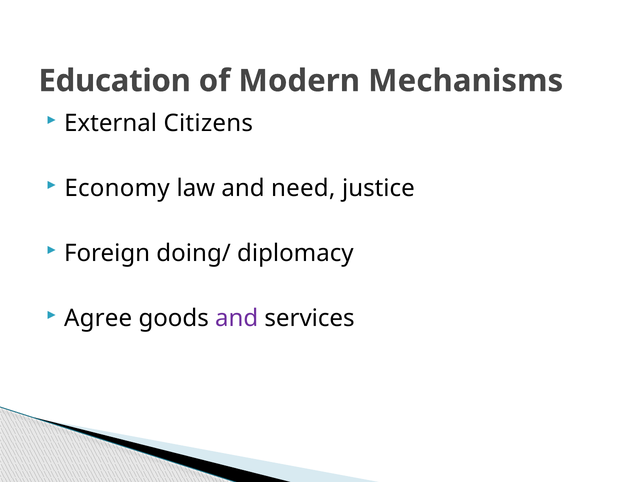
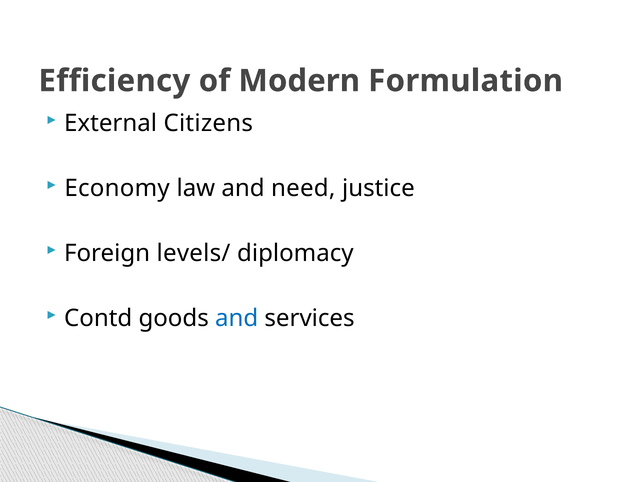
Education: Education -> Efficiency
Mechanisms: Mechanisms -> Formulation
doing/: doing/ -> levels/
Agree: Agree -> Contd
and at (237, 318) colour: purple -> blue
